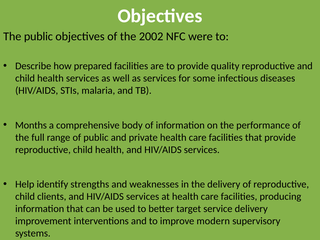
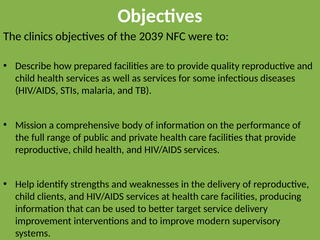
The public: public -> clinics
2002: 2002 -> 2039
Months: Months -> Mission
